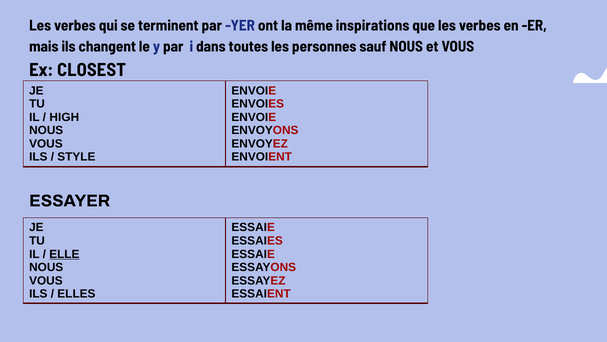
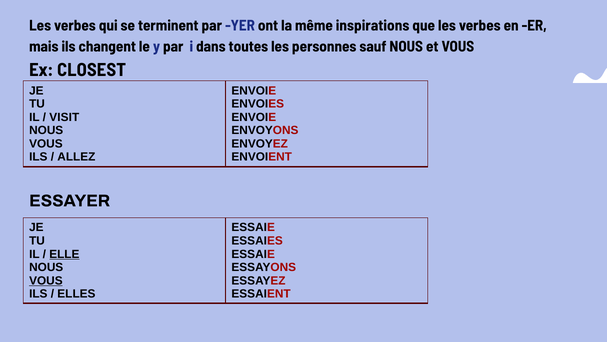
HIGH: HIGH -> VISIT
STYLE: STYLE -> ALLEZ
VOUS at (46, 280) underline: none -> present
